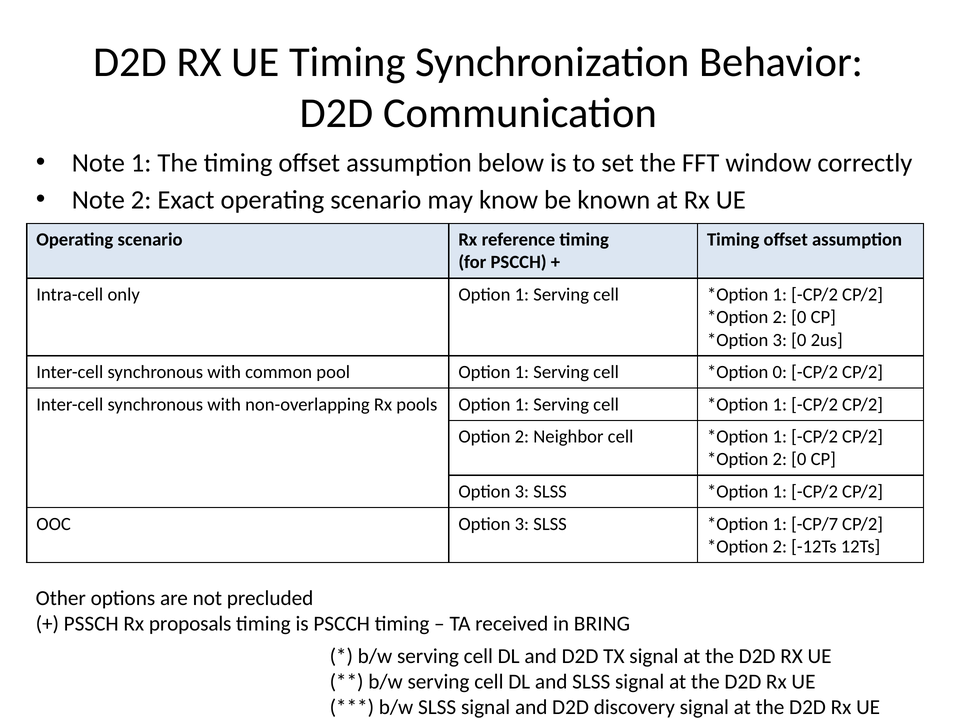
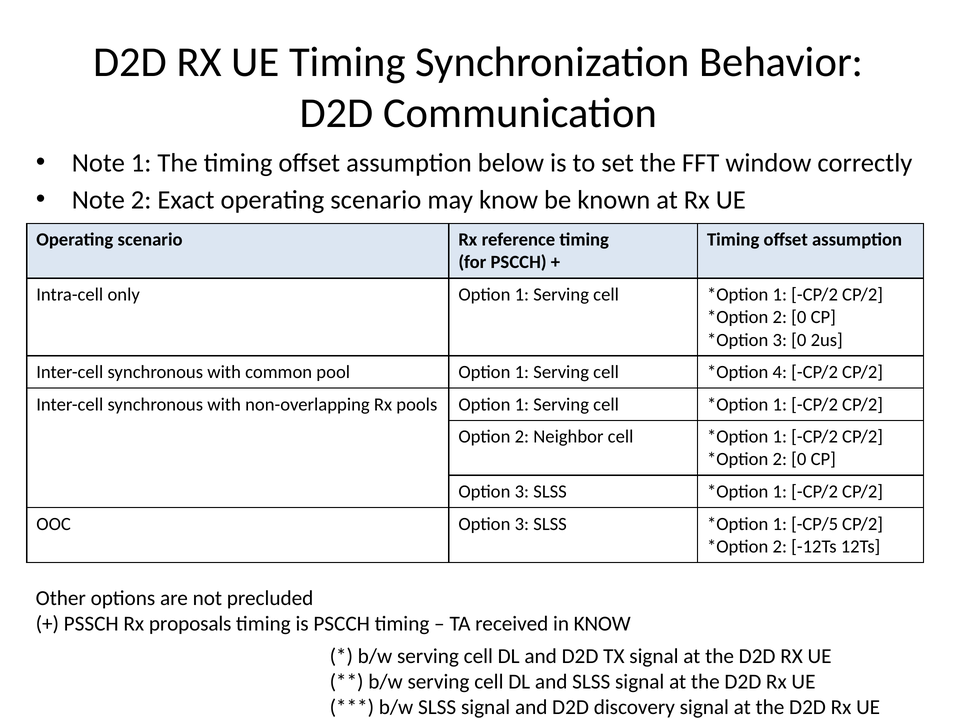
0 at (780, 372): 0 -> 4
CP/7: CP/7 -> CP/5
in BRING: BRING -> KNOW
